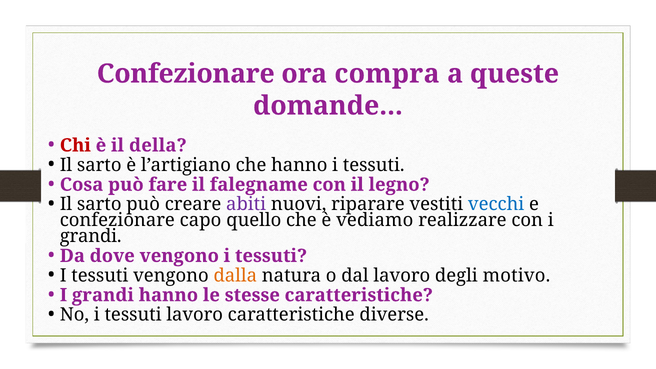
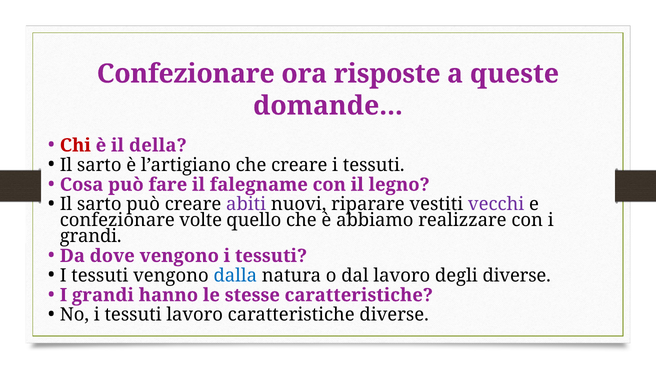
compra: compra -> risposte
che hanno: hanno -> creare
vecchi colour: blue -> purple
capo: capo -> volte
vediamo: vediamo -> abbiamo
dalla colour: orange -> blue
degli motivo: motivo -> diverse
